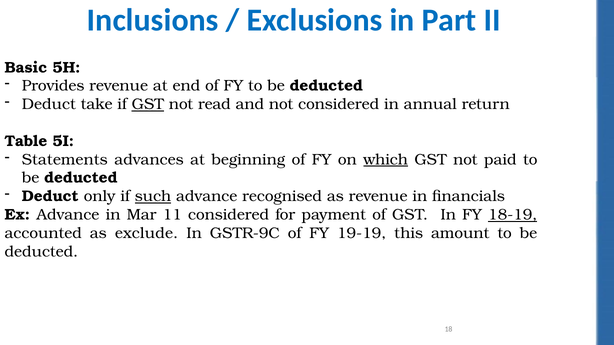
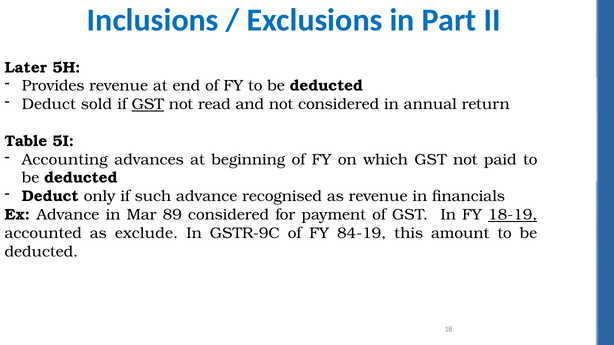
Basic: Basic -> Later
take: take -> sold
Statements: Statements -> Accounting
which underline: present -> none
such underline: present -> none
11: 11 -> 89
19-19: 19-19 -> 84-19
